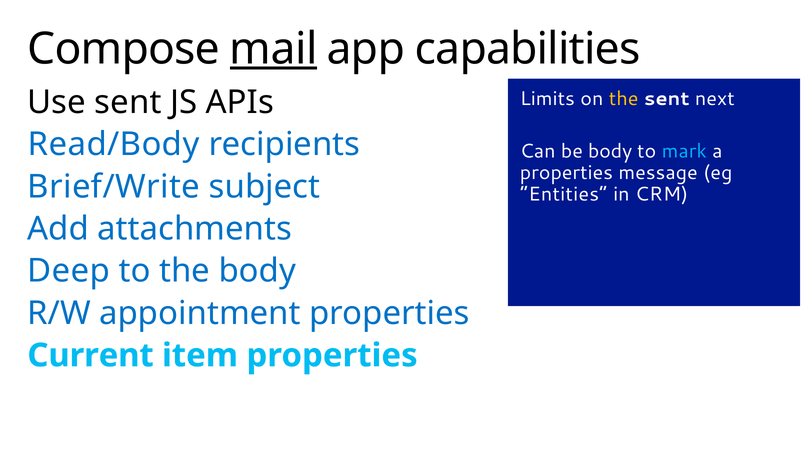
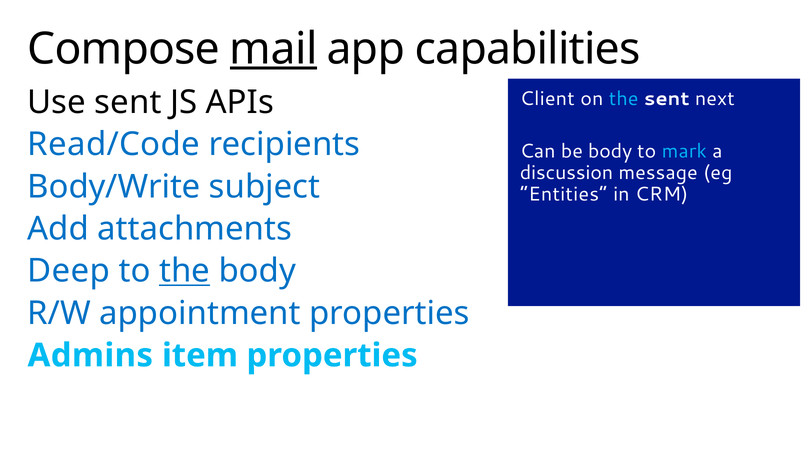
Limits: Limits -> Client
the at (624, 99) colour: yellow -> light blue
Read/Body: Read/Body -> Read/Code
properties at (566, 173): properties -> discussion
Brief/Write: Brief/Write -> Body/Write
the at (185, 271) underline: none -> present
Current: Current -> Admins
